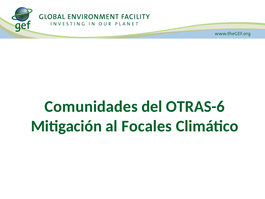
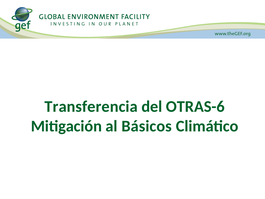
Comunidades: Comunidades -> Transferencia
Focales: Focales -> Básicos
